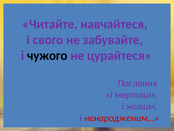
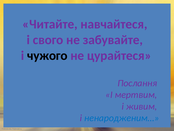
ненародженим… colour: red -> blue
